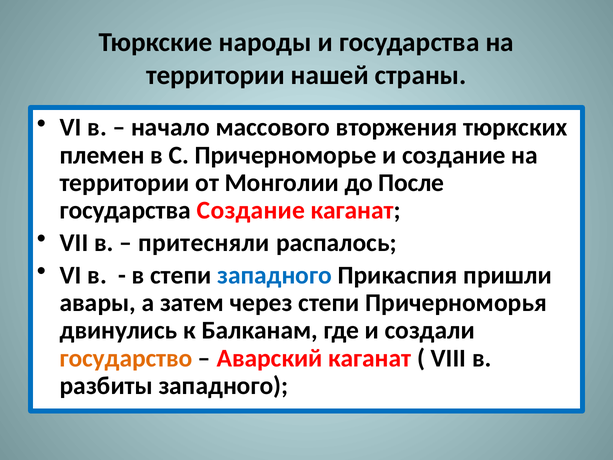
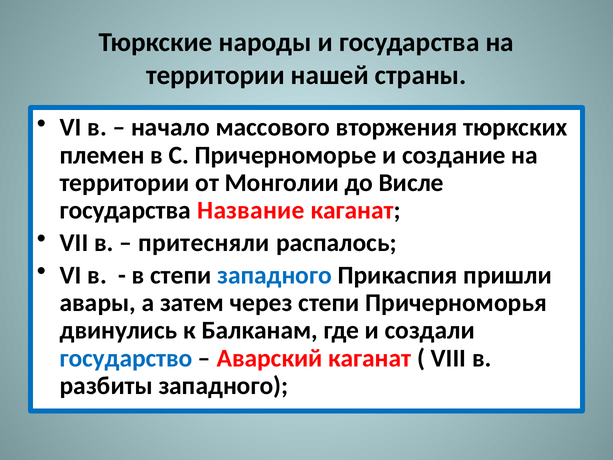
После: После -> Висле
государства Создание: Создание -> Название
государство colour: orange -> blue
